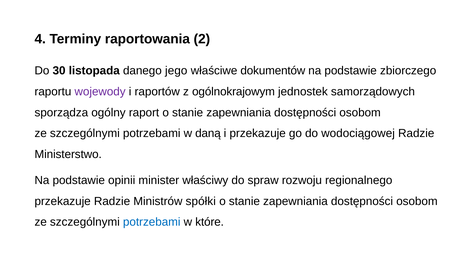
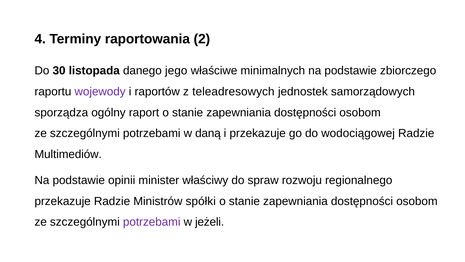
dokumentów: dokumentów -> minimalnych
ogólnokrajowym: ogólnokrajowym -> teleadresowych
Ministerstwo: Ministerstwo -> Multimediów
potrzebami at (152, 222) colour: blue -> purple
które: które -> jeżeli
